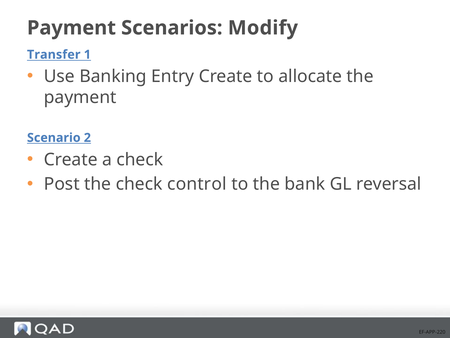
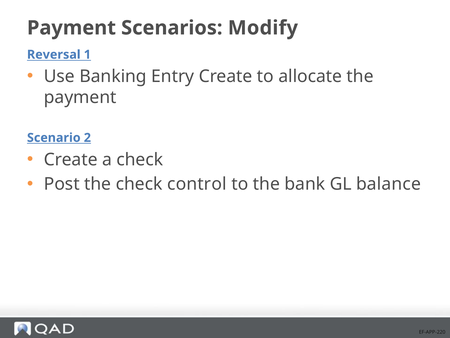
Transfer: Transfer -> Reversal
reversal: reversal -> balance
